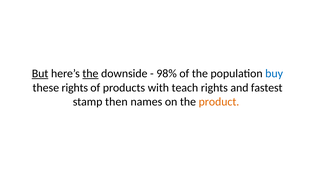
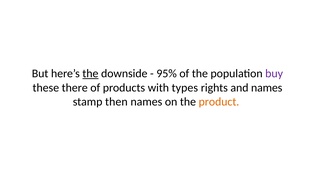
But underline: present -> none
98%: 98% -> 95%
buy colour: blue -> purple
these rights: rights -> there
teach: teach -> types
and fastest: fastest -> names
